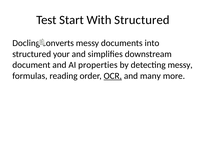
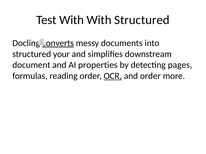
Test Start: Start -> With
converts underline: none -> present
detecting messy: messy -> pages
and many: many -> order
